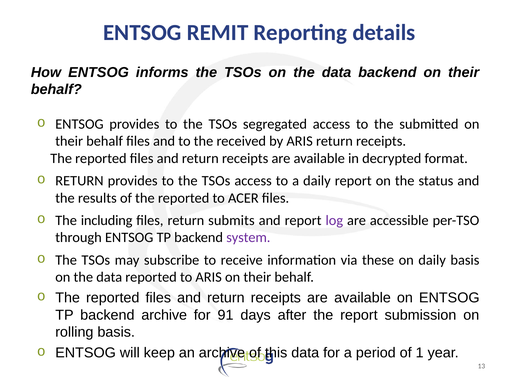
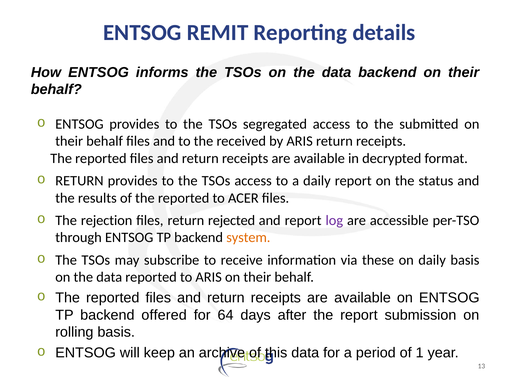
including: including -> rejection
submits: submits -> rejected
system colour: purple -> orange
backend archive: archive -> offered
91: 91 -> 64
